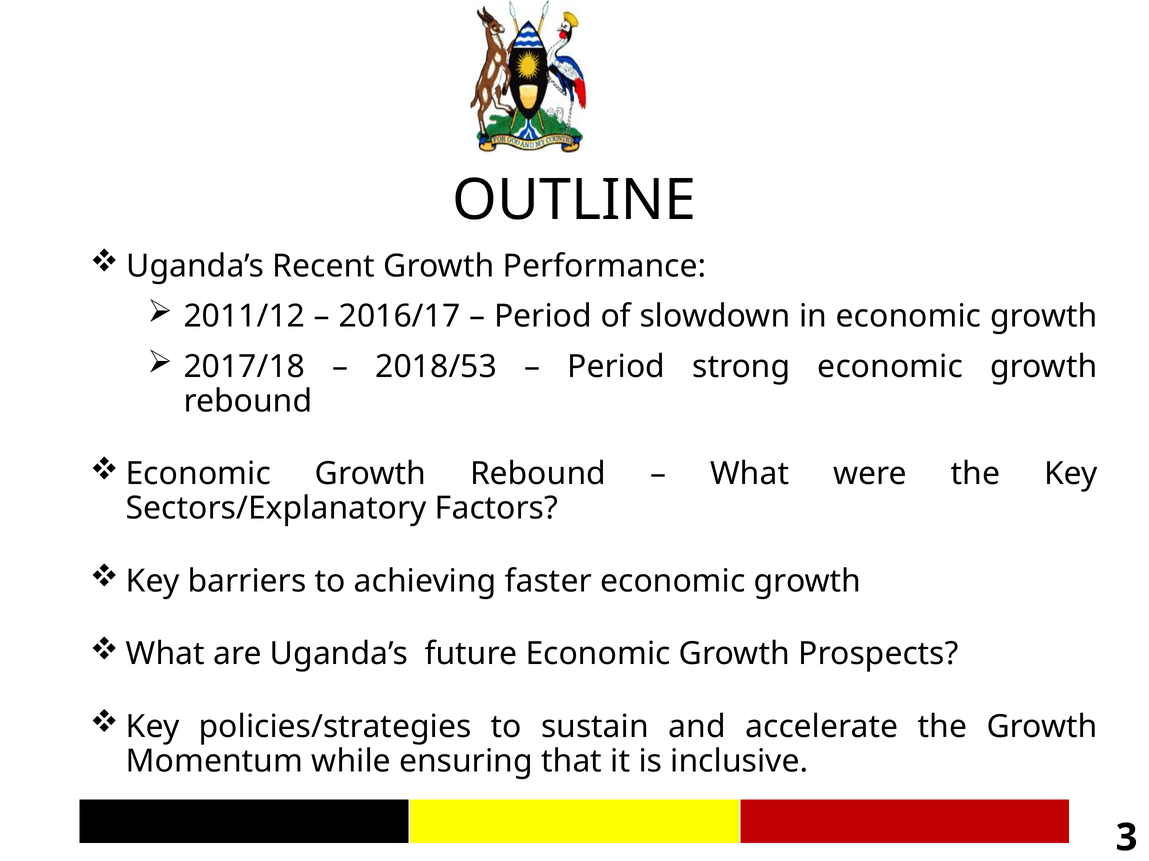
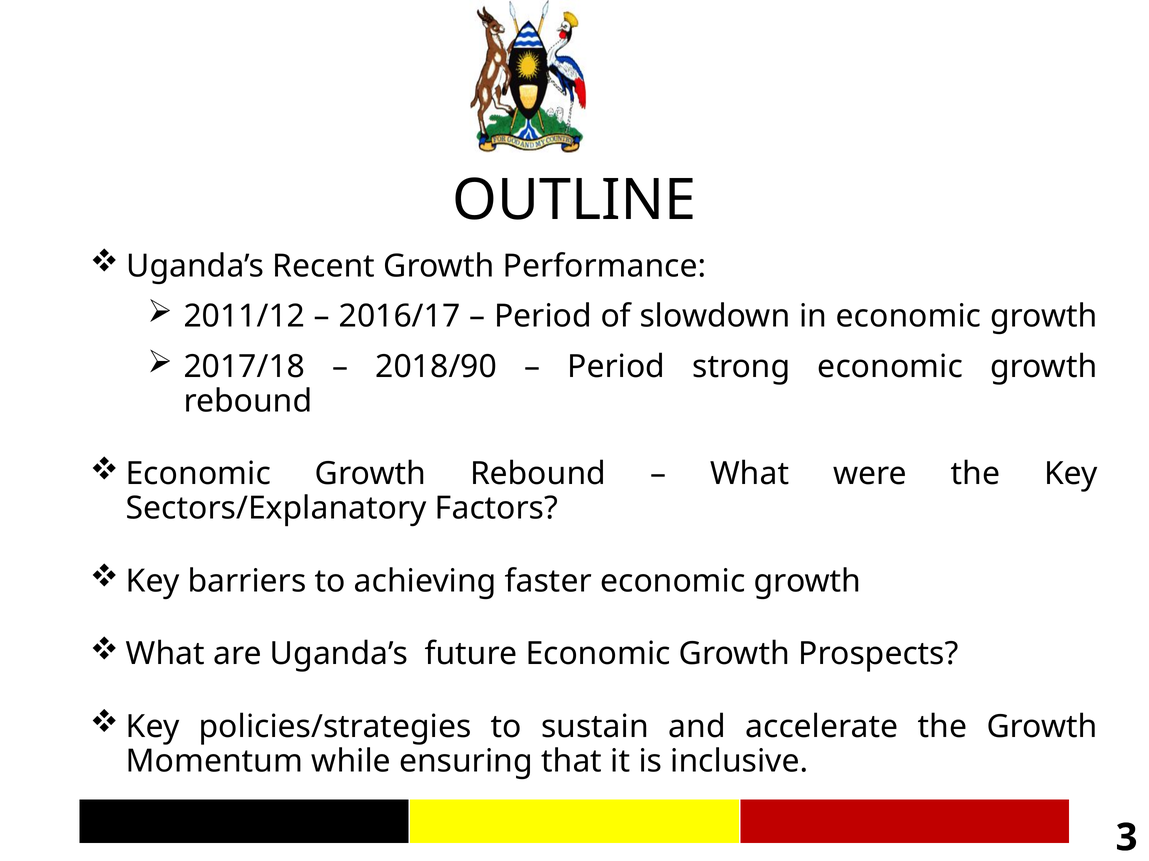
2018/53: 2018/53 -> 2018/90
